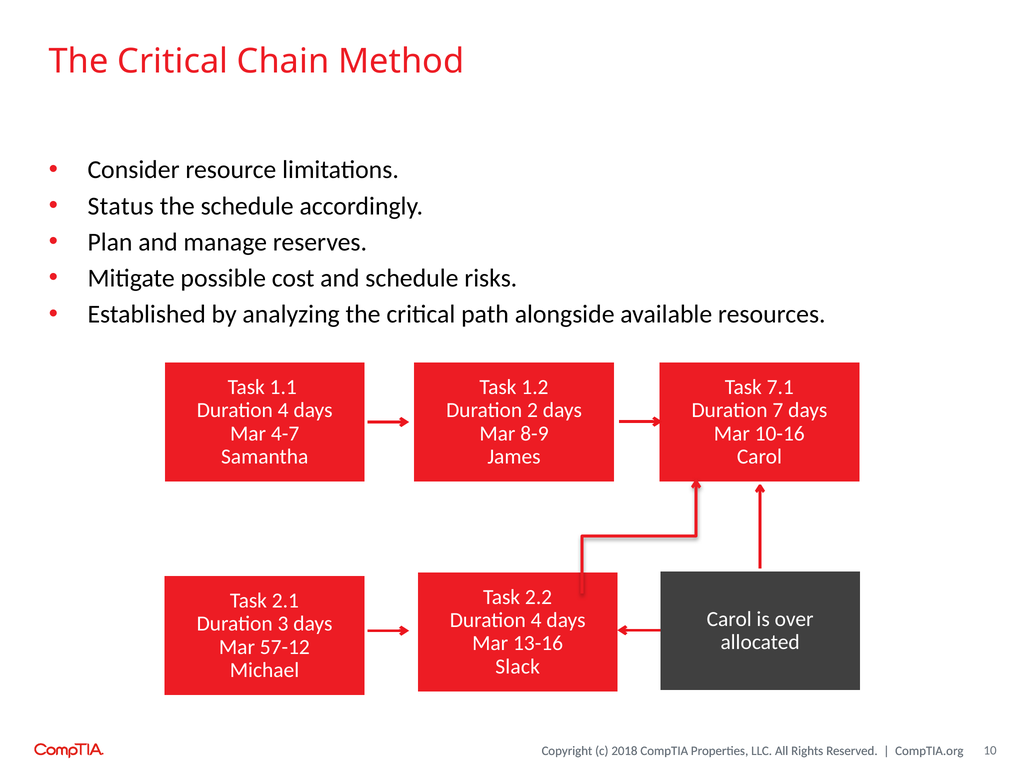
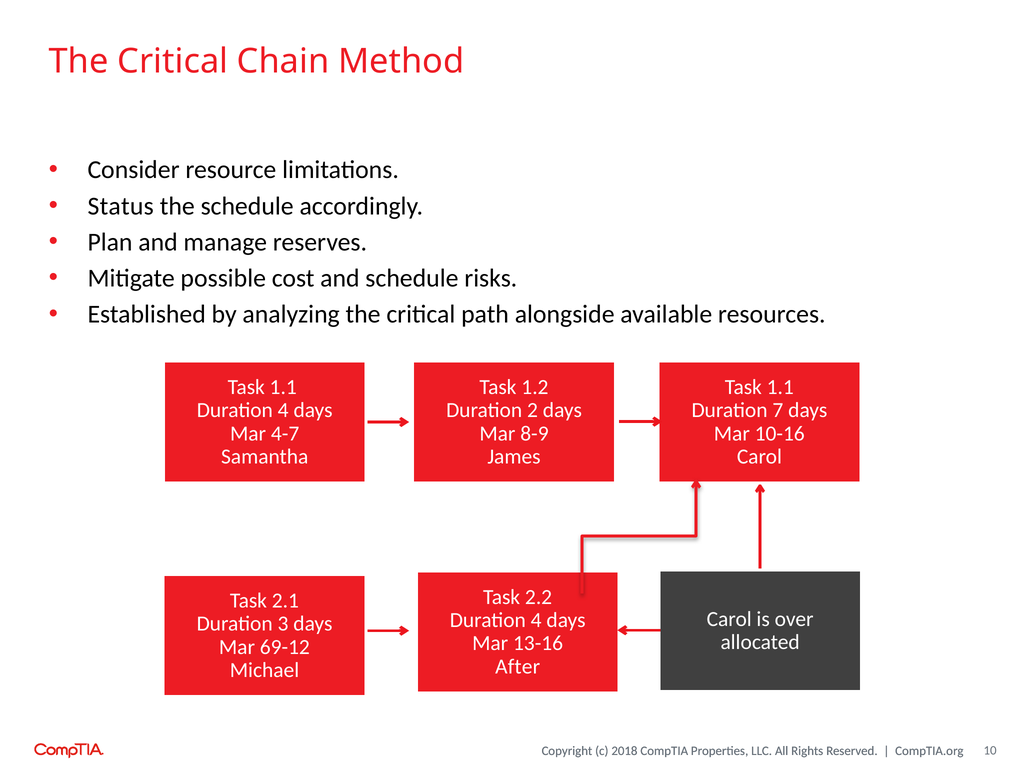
7.1 at (780, 387): 7.1 -> 1.1
57-12: 57-12 -> 69-12
Slack: Slack -> After
